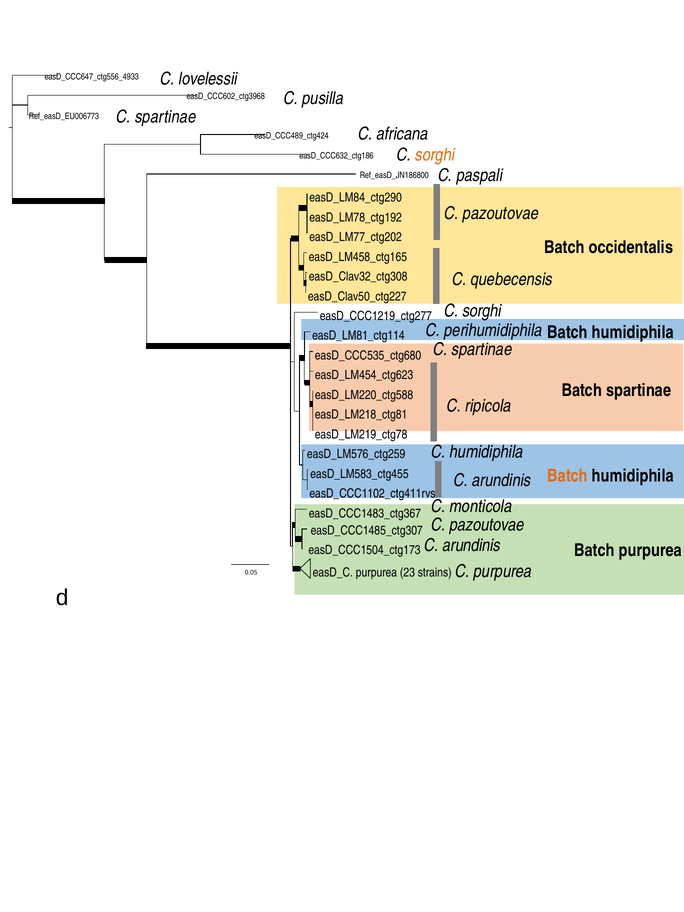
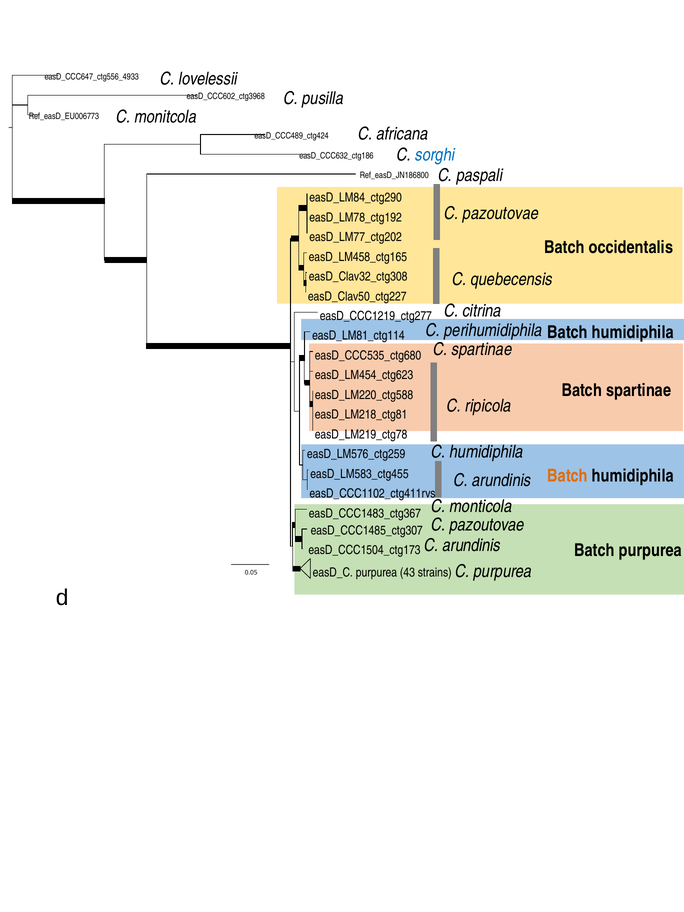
spartinae at (166, 117): spartinae -> monitcola
sorghi at (435, 155) colour: orange -> blue
sorghi at (482, 311): sorghi -> citrina
23: 23 -> 43
